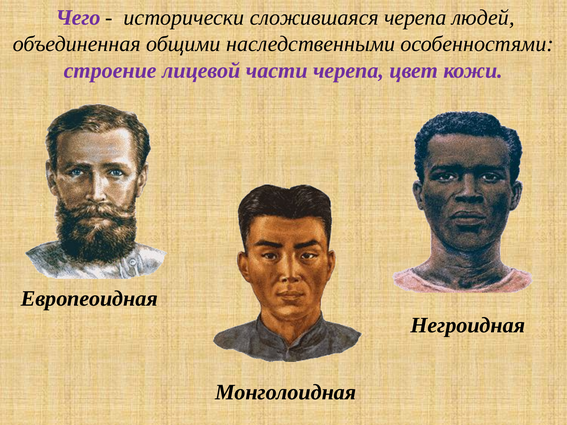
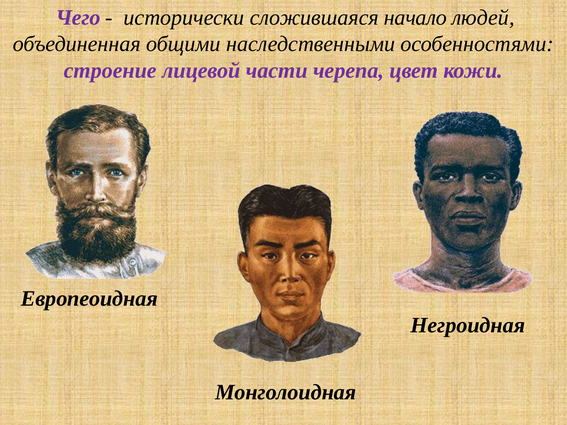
сложившаяся черепа: черепа -> начало
